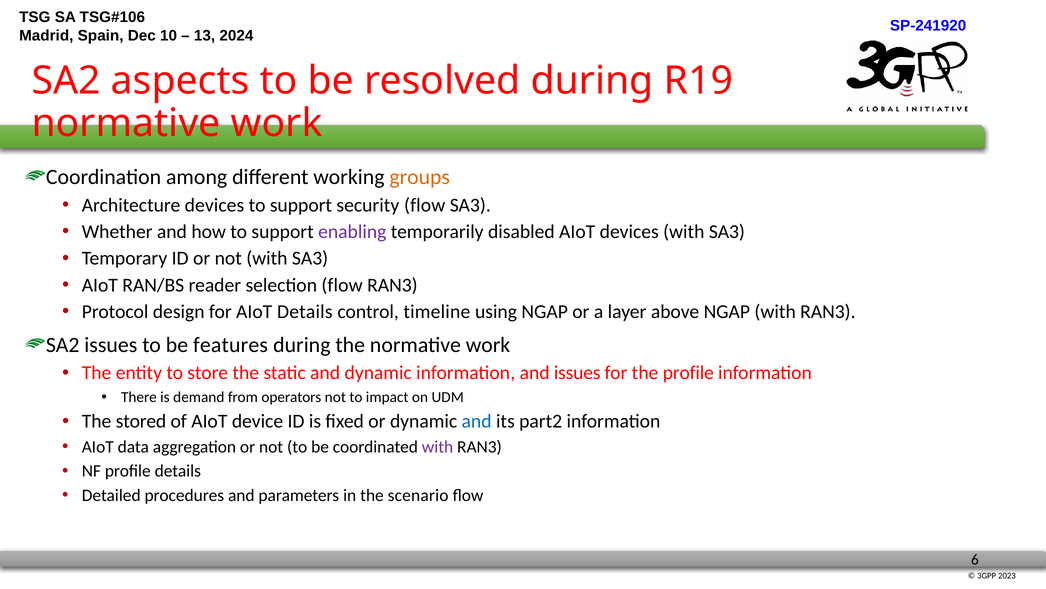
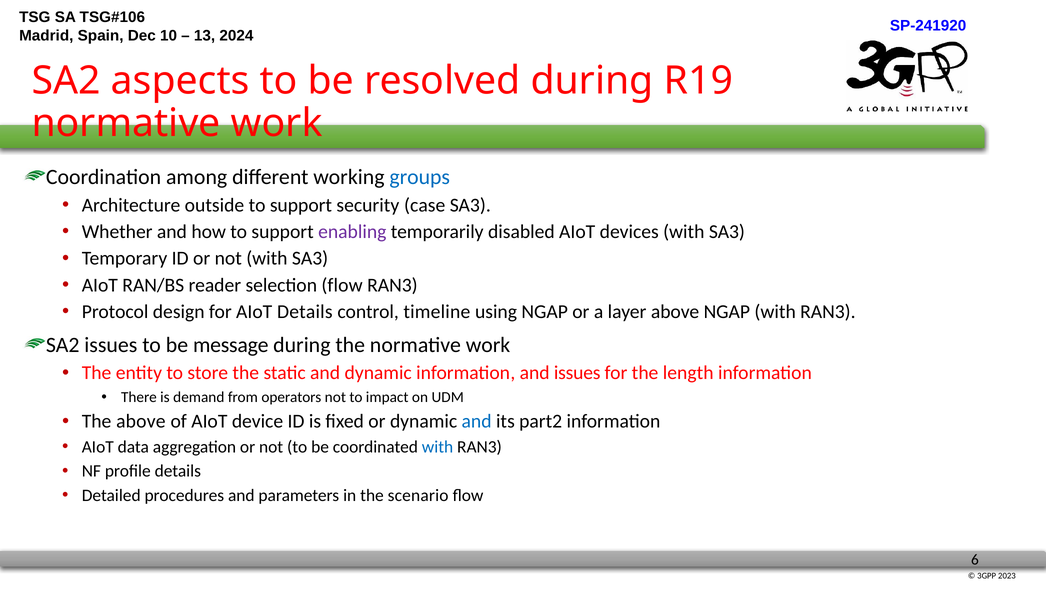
groups colour: orange -> blue
Architecture devices: devices -> outside
security flow: flow -> case
features: features -> message
the profile: profile -> length
The stored: stored -> above
with at (438, 446) colour: purple -> blue
